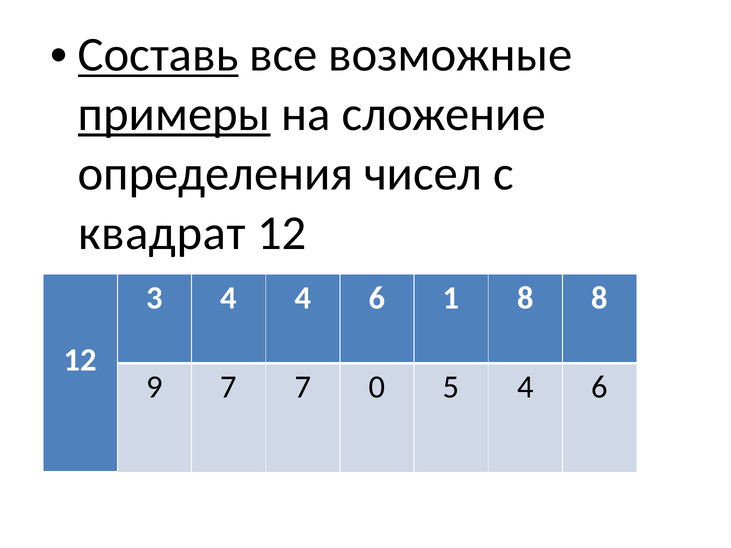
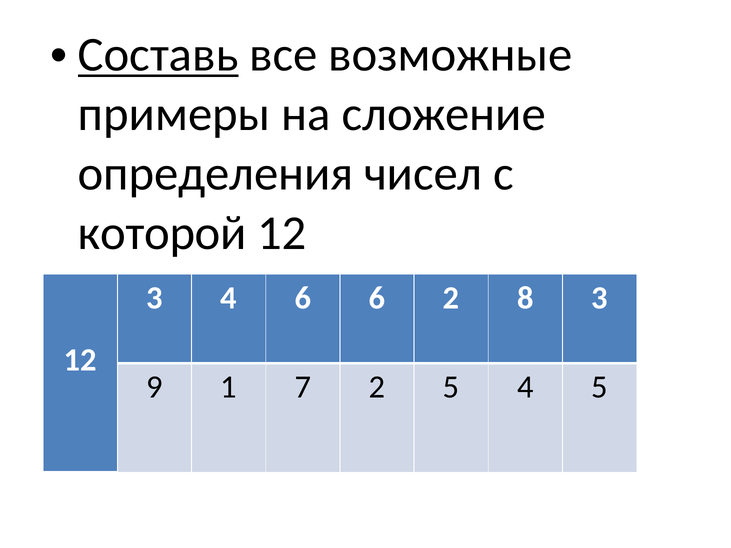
примеры underline: present -> none
квадрат: квадрат -> которой
4 4: 4 -> 6
6 1: 1 -> 2
8 8: 8 -> 3
9 7: 7 -> 1
7 0: 0 -> 2
5 4 6: 6 -> 5
